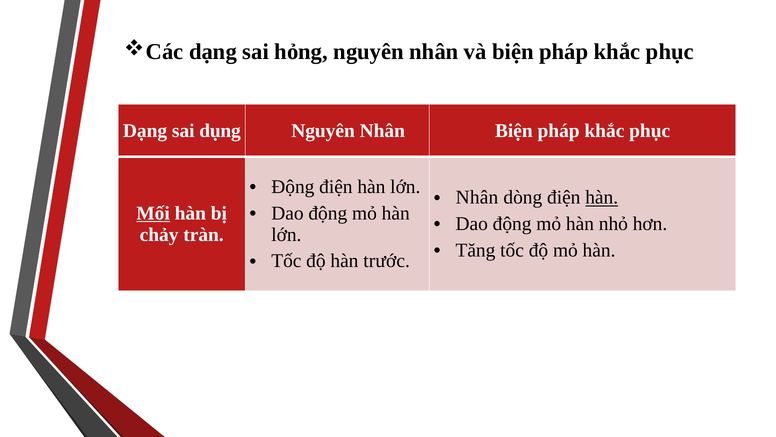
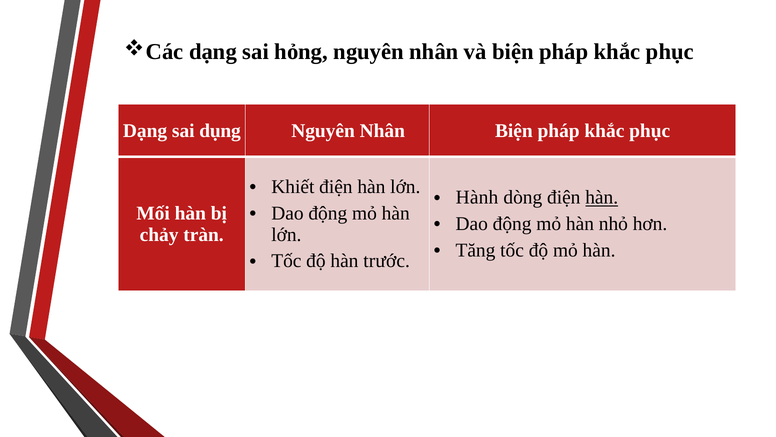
Động at (293, 187): Động -> Khiết
Nhân at (477, 197): Nhân -> Hành
Mối underline: present -> none
